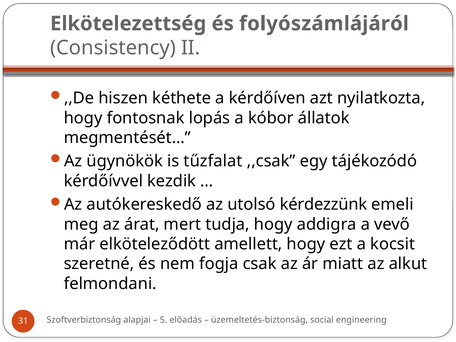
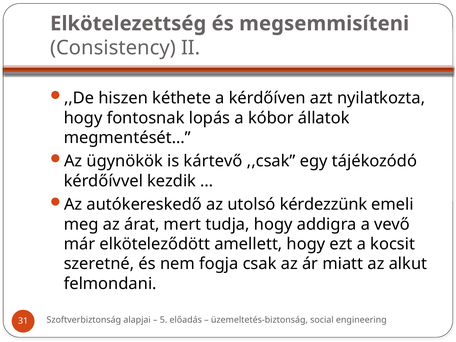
folyószámlájáról: folyószámlájáról -> megsemmisíteni
tűzfalat: tűzfalat -> kártevő
